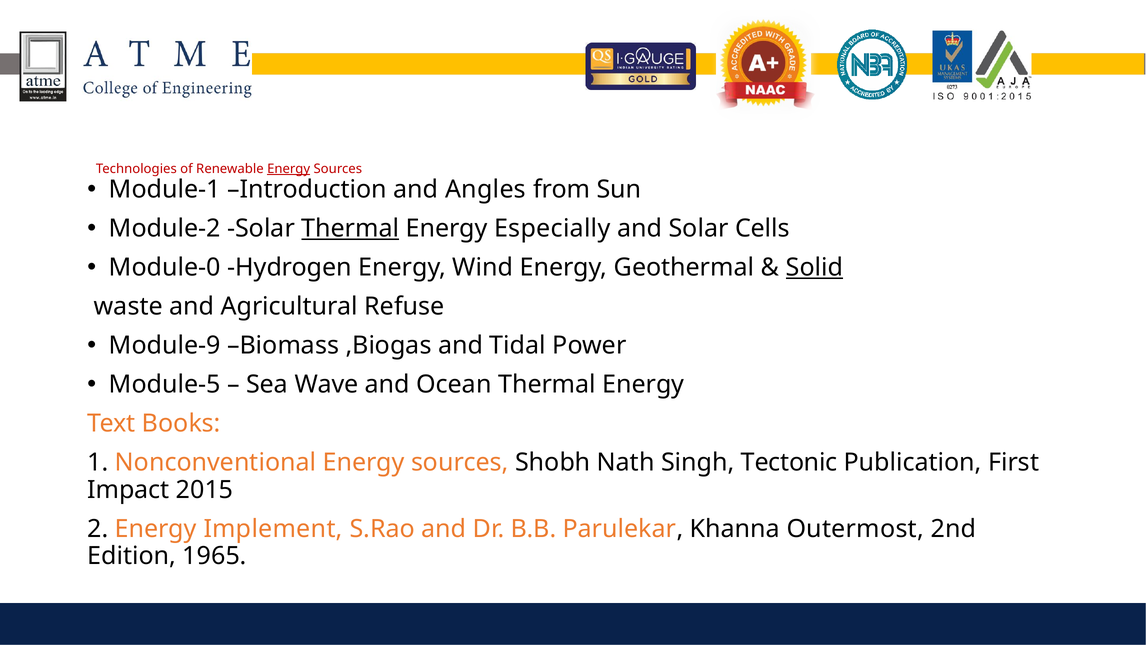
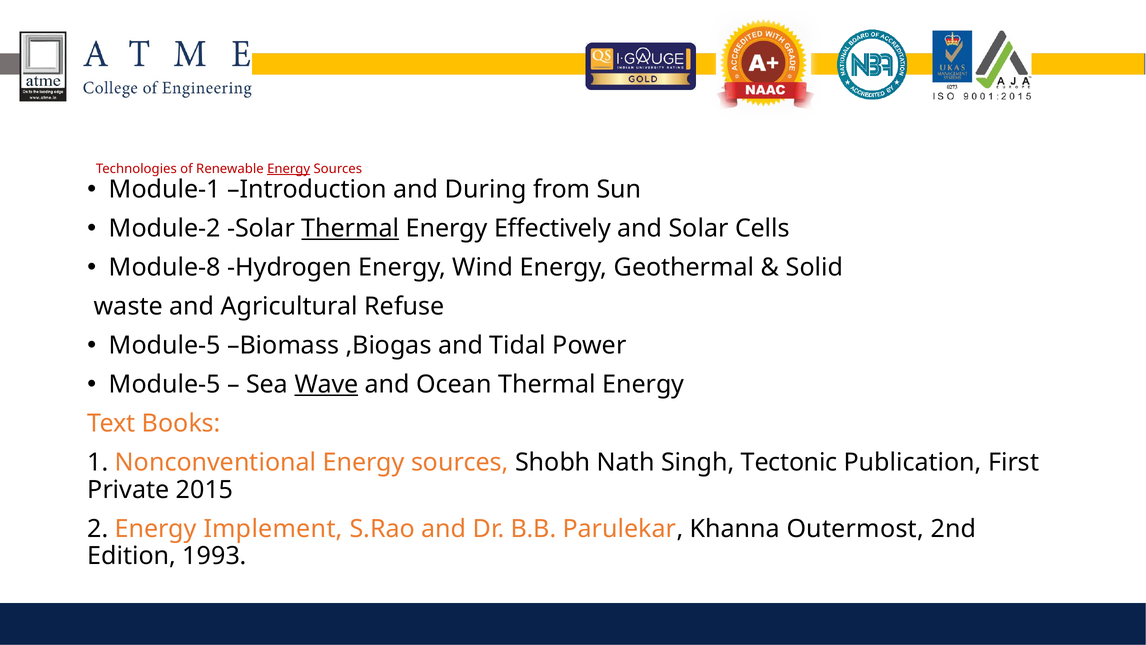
Angles: Angles -> During
Especially: Especially -> Effectively
Module-0: Module-0 -> Module-8
Solid underline: present -> none
Module-9 at (165, 345): Module-9 -> Module-5
Wave underline: none -> present
Impact: Impact -> Private
1965: 1965 -> 1993
